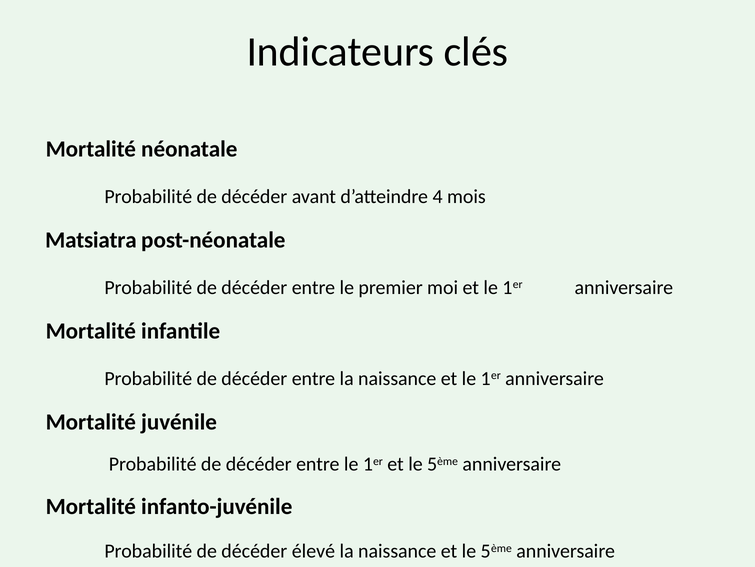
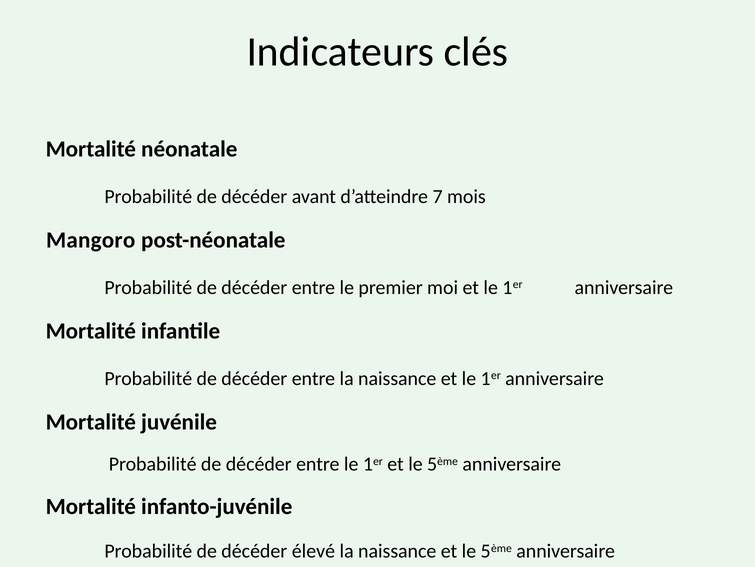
4: 4 -> 7
Matsiatra: Matsiatra -> Mangoro
